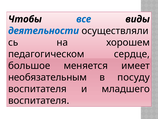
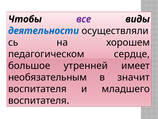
все colour: blue -> purple
меняется: меняется -> утренней
посуду: посуду -> значит
